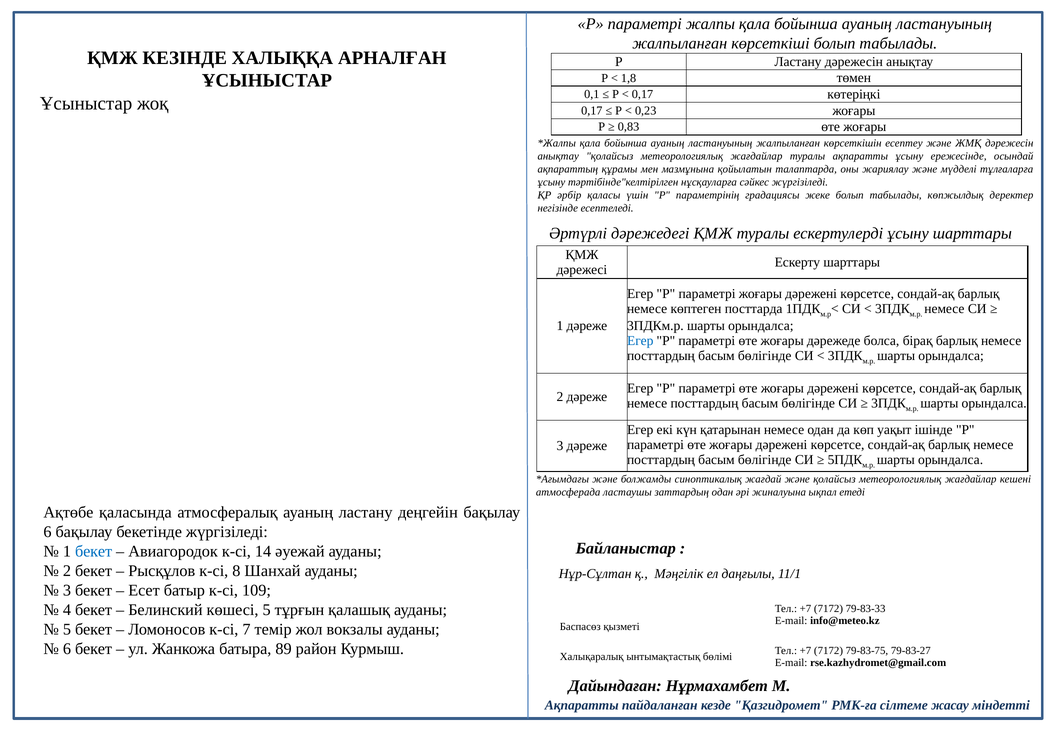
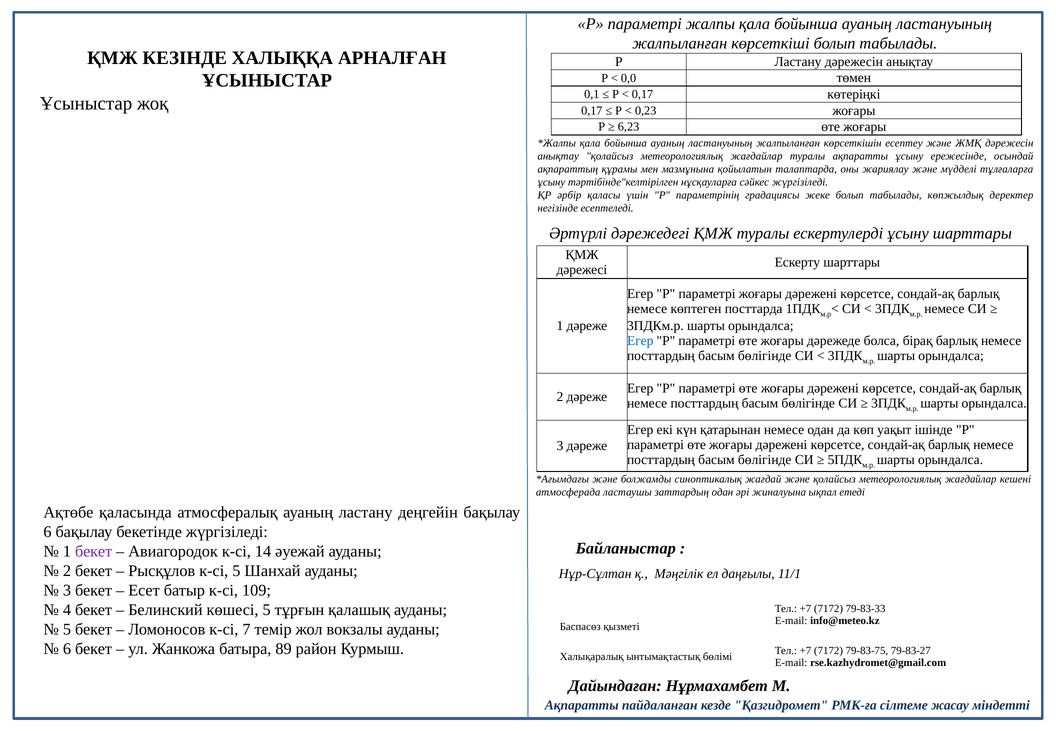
1,8: 1,8 -> 0,0
0,83: 0,83 -> 6,23
бекет at (94, 551) colour: blue -> purple
к-сі 8: 8 -> 5
